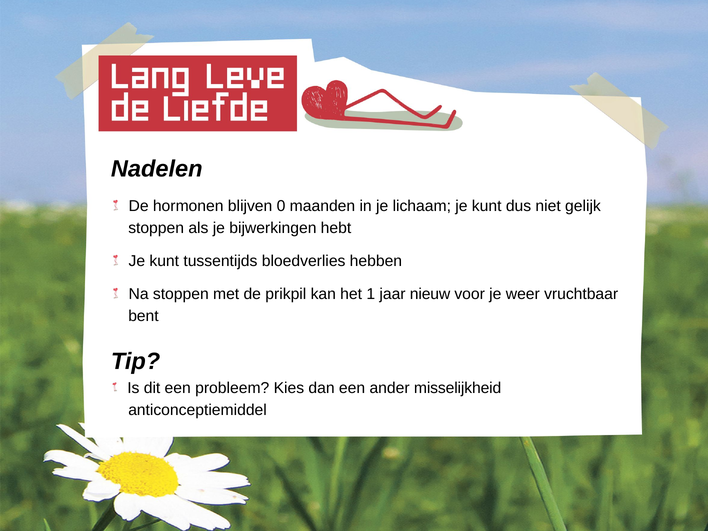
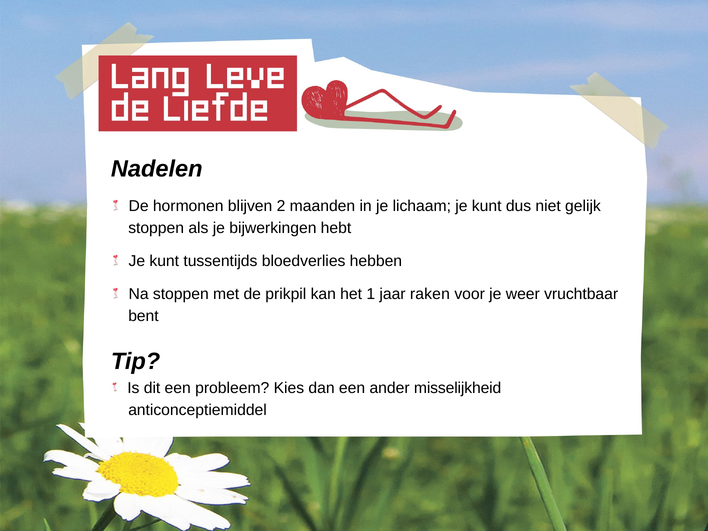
0: 0 -> 2
nieuw: nieuw -> raken
